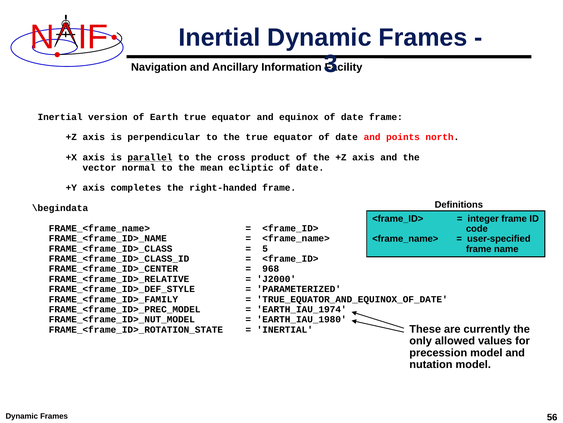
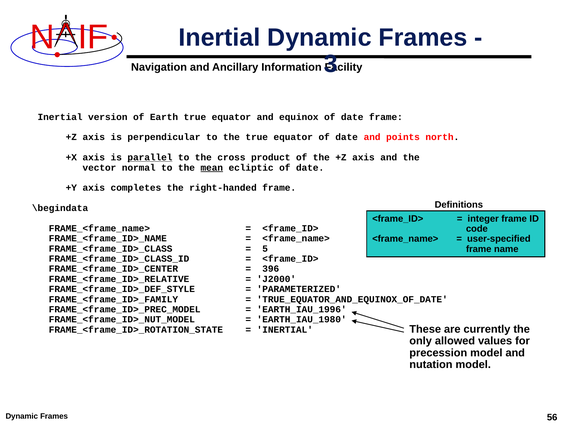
mean underline: none -> present
968: 968 -> 396
EARTH_IAU_1974: EARTH_IAU_1974 -> EARTH_IAU_1996
